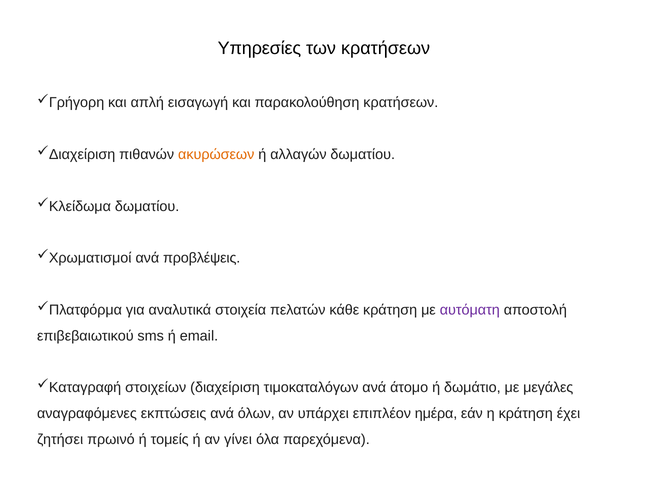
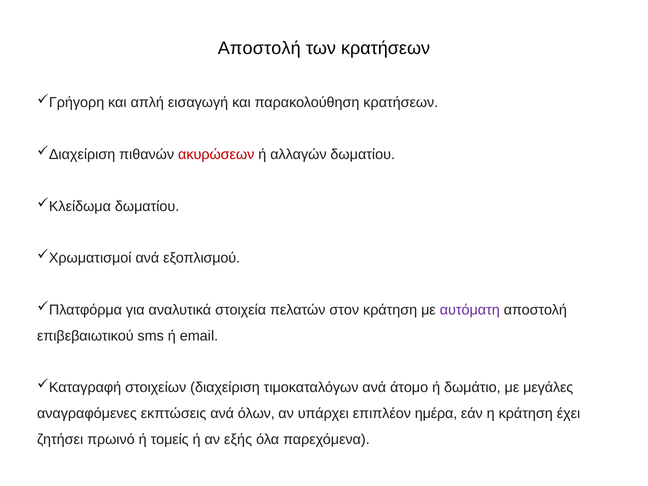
Υπηρεσίες at (259, 48): Υπηρεσίες -> Αποστολή
ακυρώσεων colour: orange -> red
προβλέψεις: προβλέψεις -> εξοπλισμού
κάθε: κάθε -> στον
γίνει: γίνει -> εξής
